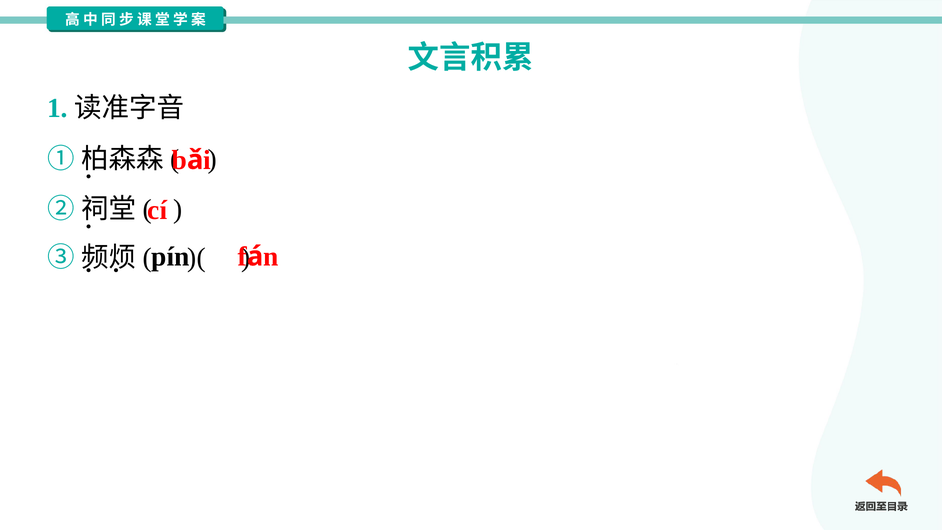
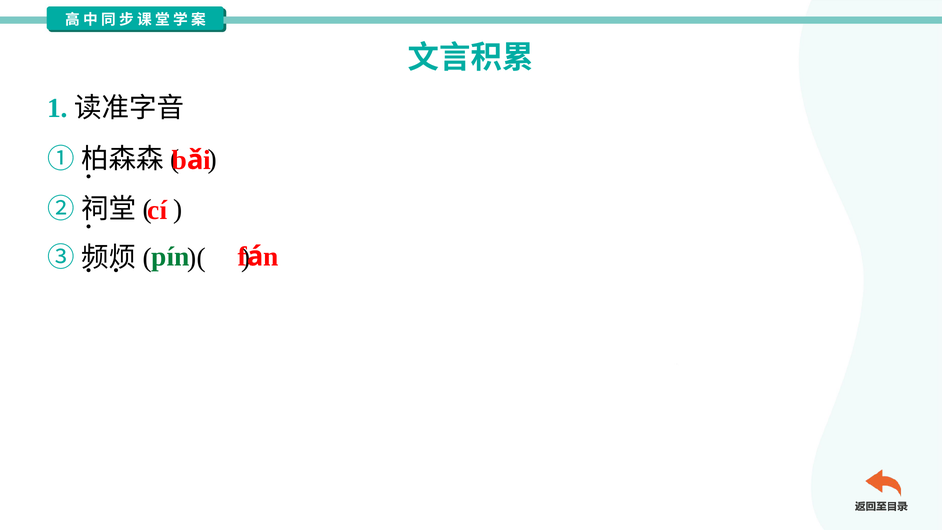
pín colour: black -> green
